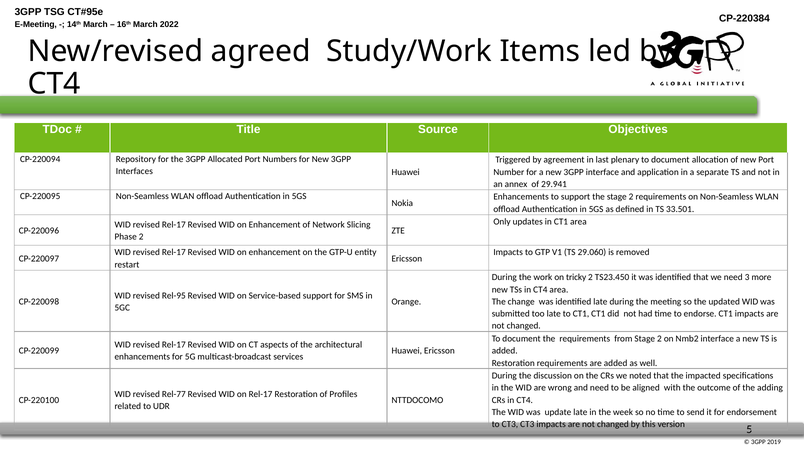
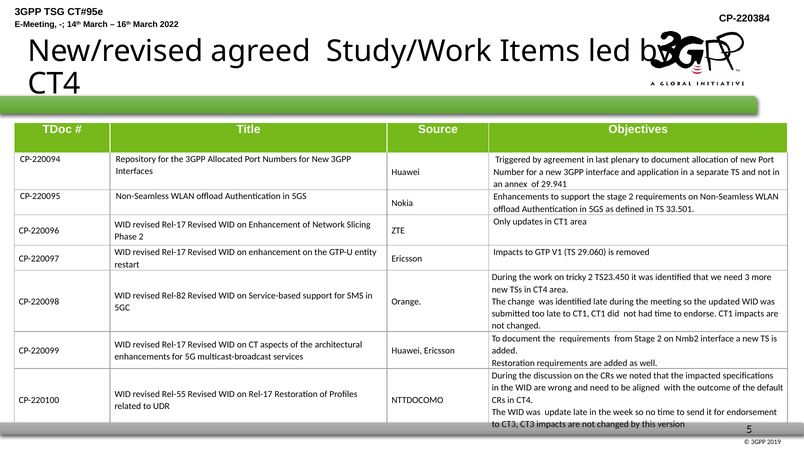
Rel-95: Rel-95 -> Rel-82
adding: adding -> default
Rel-77: Rel-77 -> Rel-55
